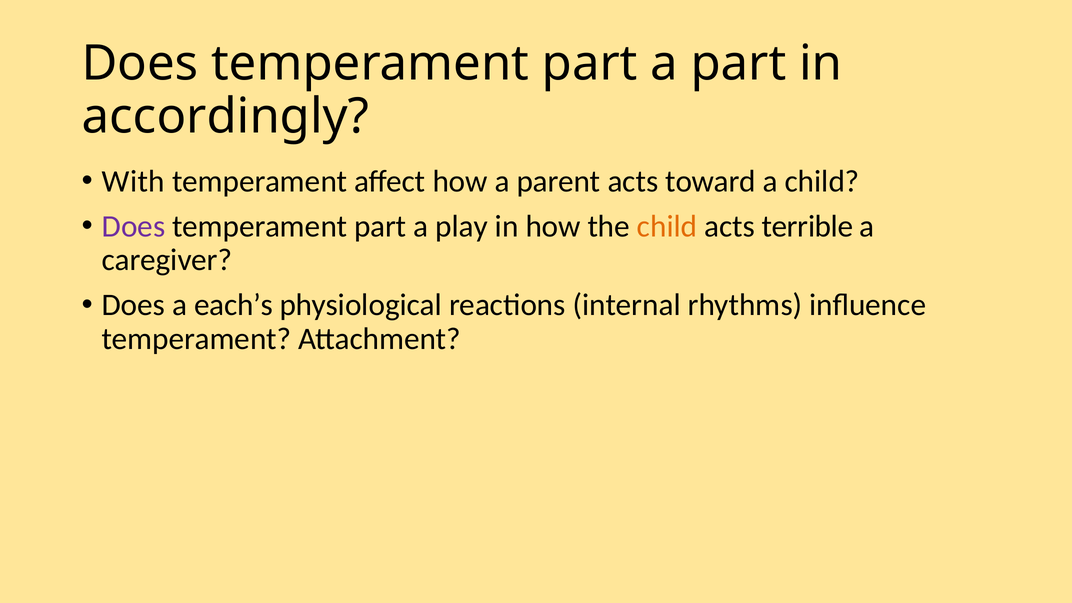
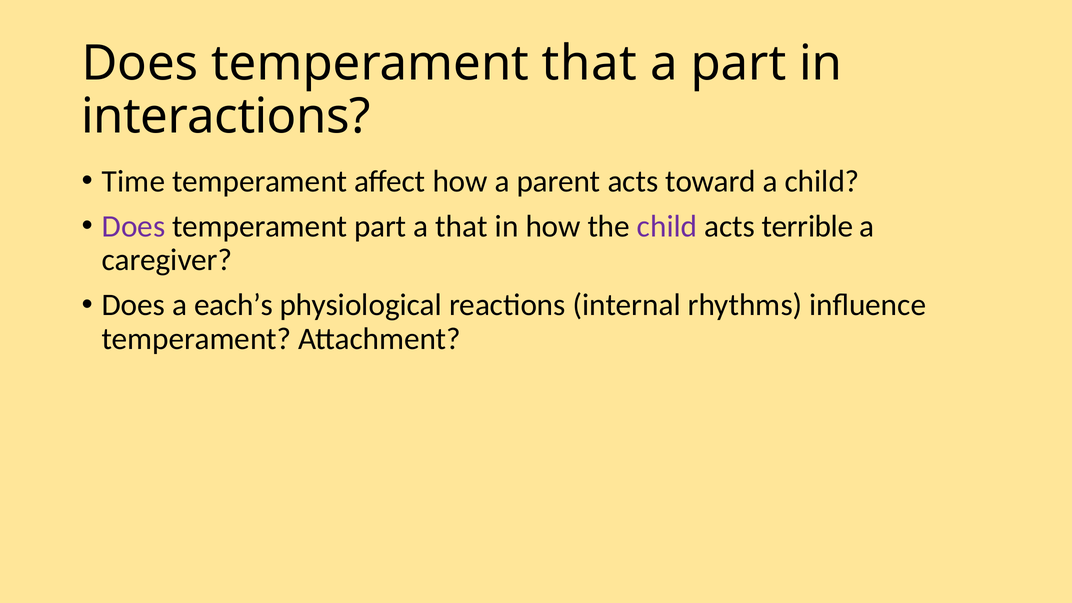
part at (590, 64): part -> that
accordingly: accordingly -> interactions
With: With -> Time
a play: play -> that
child at (667, 226) colour: orange -> purple
